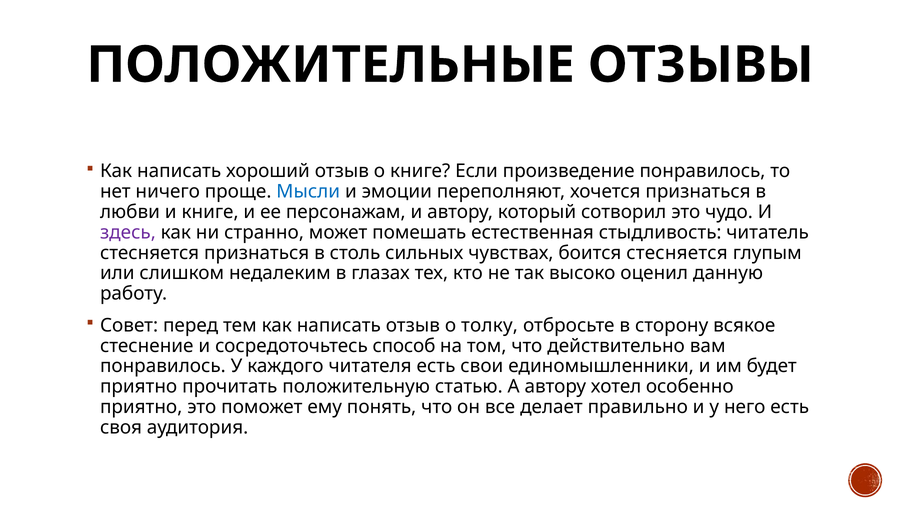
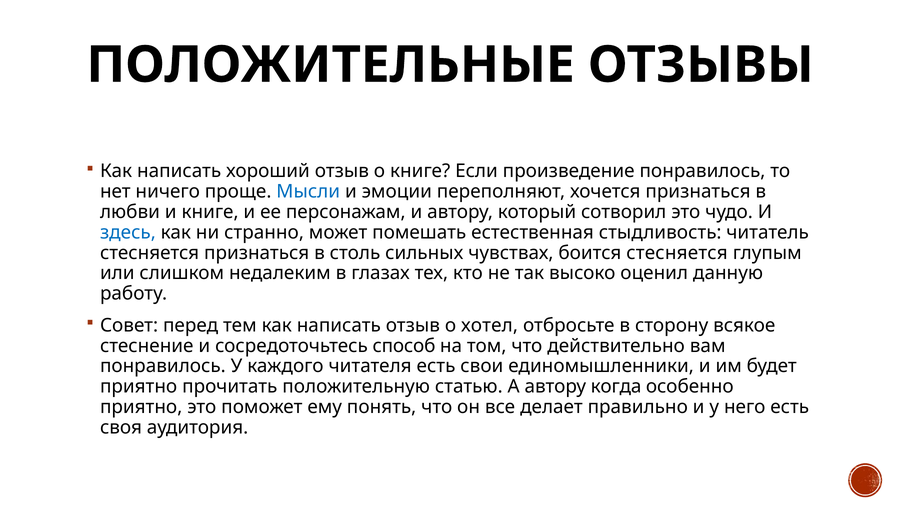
здесь colour: purple -> blue
толку: толку -> хотел
хотел: хотел -> когда
